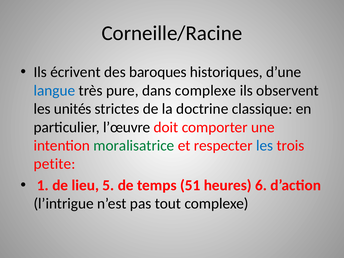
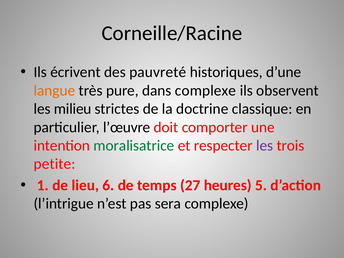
baroques: baroques -> pauvreté
langue colour: blue -> orange
unités: unités -> milieu
les at (265, 146) colour: blue -> purple
5: 5 -> 6
51: 51 -> 27
6: 6 -> 5
tout: tout -> sera
